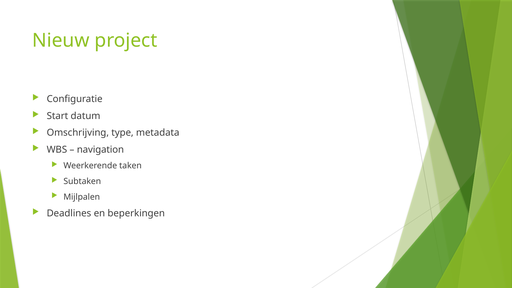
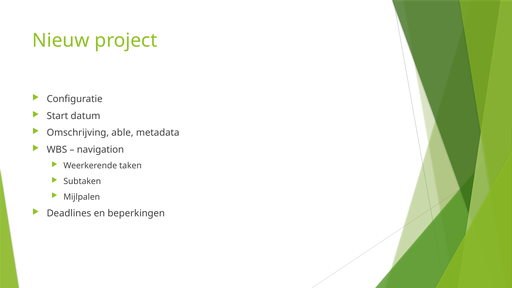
type: type -> able
